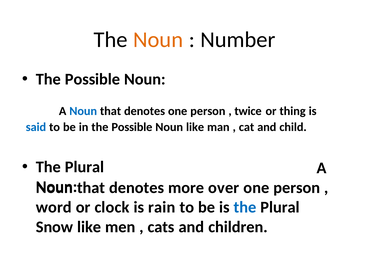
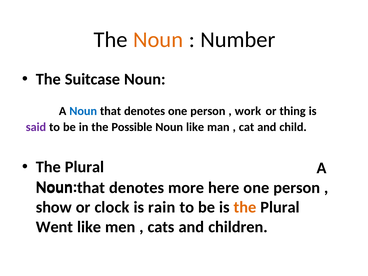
Possible at (92, 79): Possible -> Suitcase
twice: twice -> work
said colour: blue -> purple
over: over -> here
word: word -> show
the at (245, 207) colour: blue -> orange
Snow: Snow -> Went
